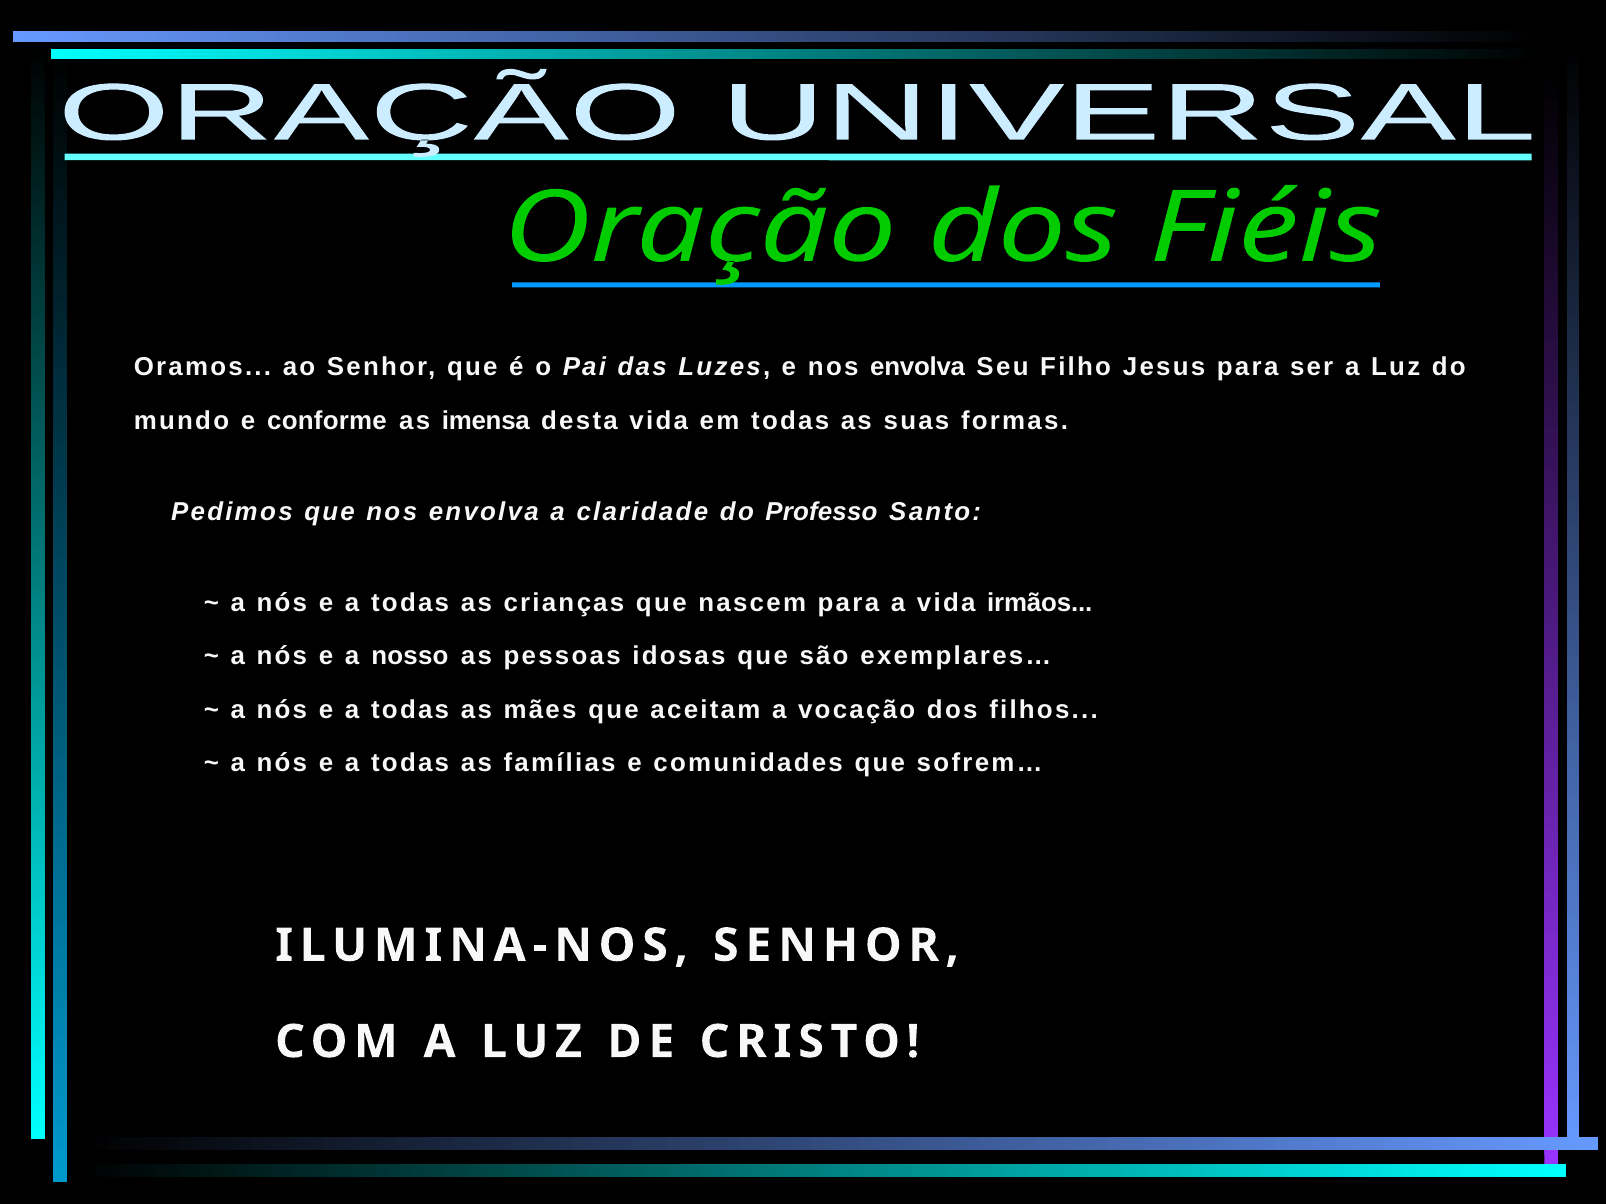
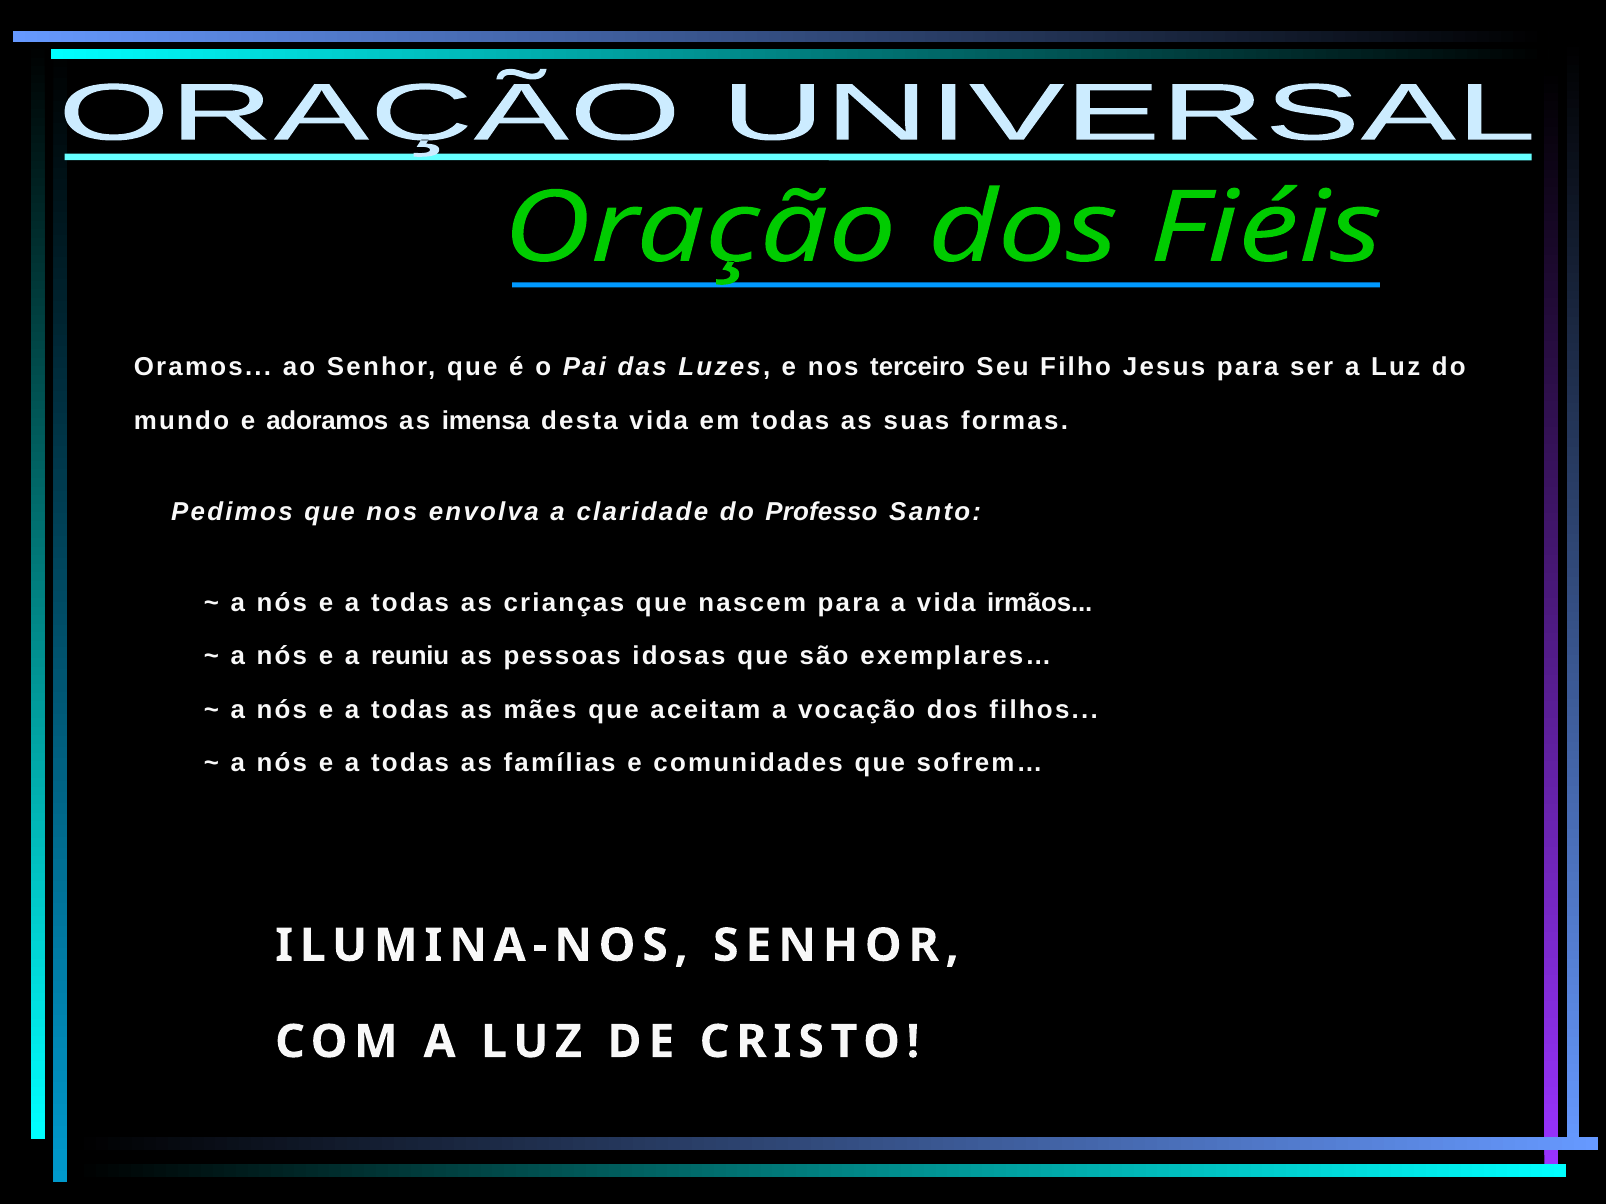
e nos envolva: envolva -> terceiro
conforme: conforme -> adoramos
nosso: nosso -> reuniu
